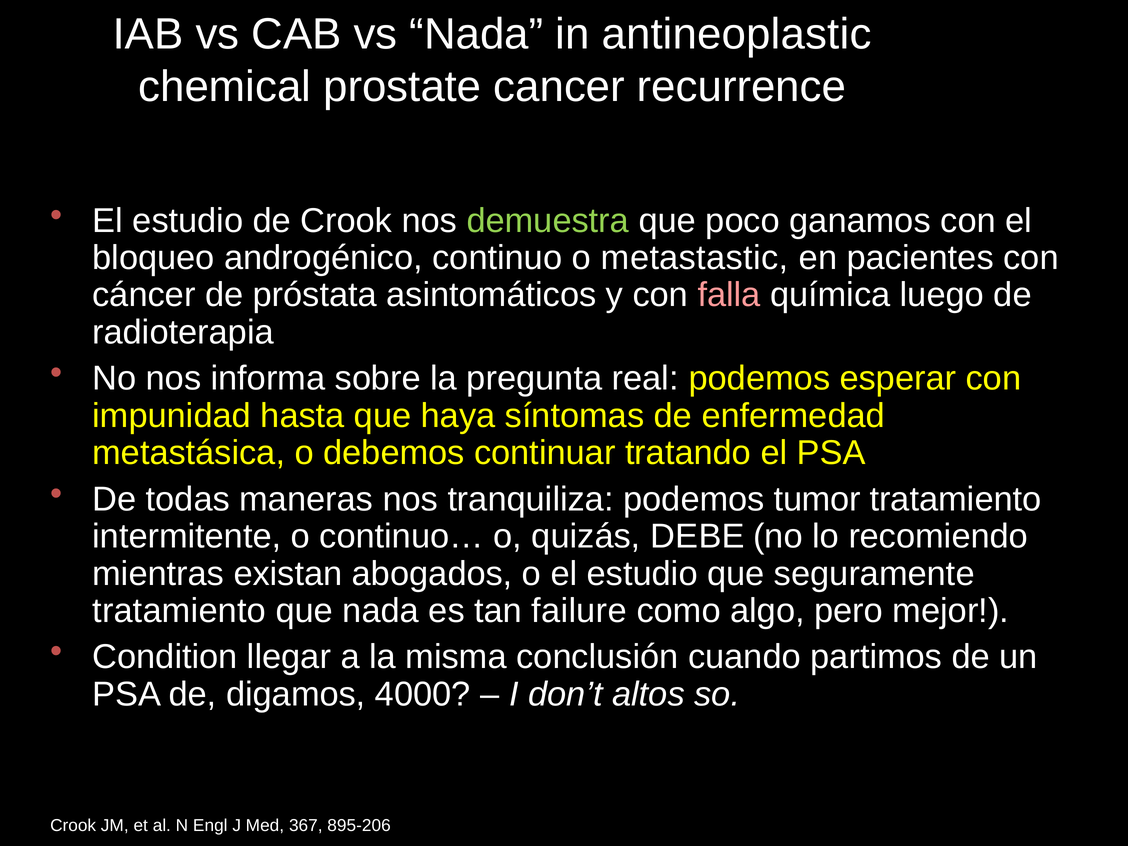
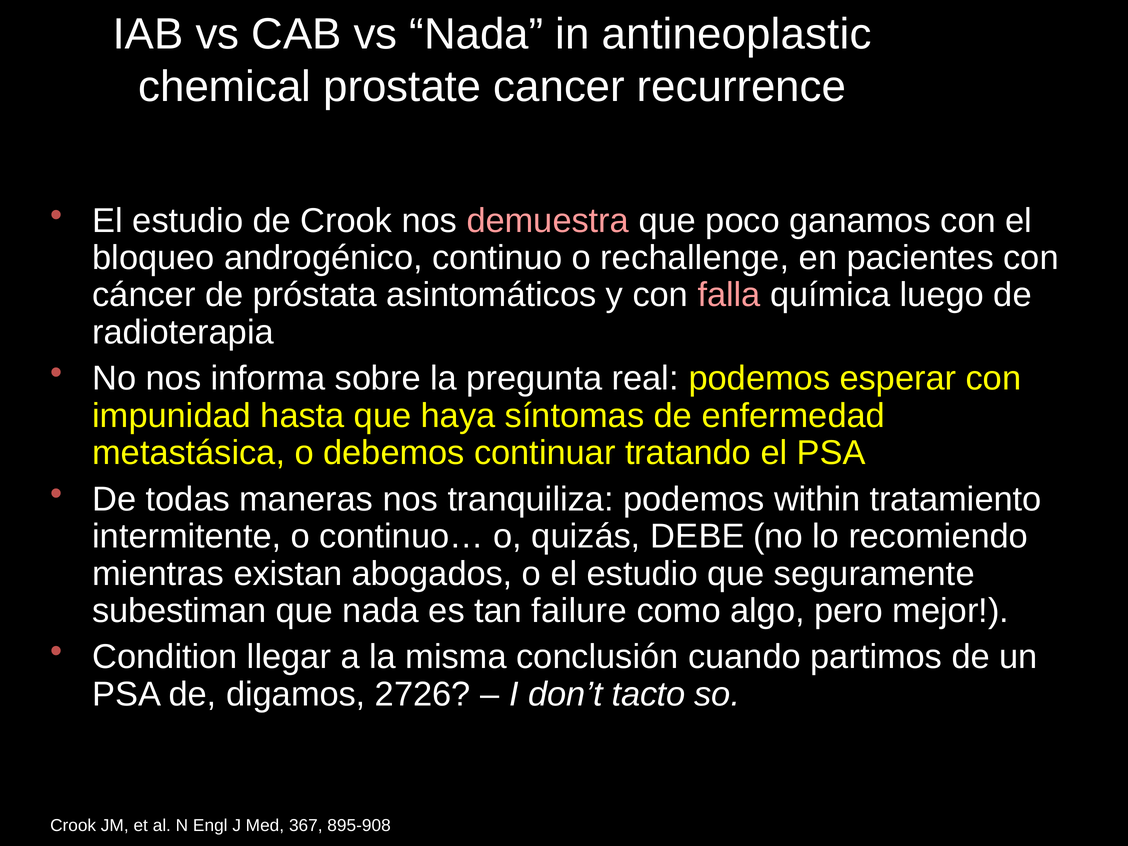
demuestra colour: light green -> pink
metastastic: metastastic -> rechallenge
tumor: tumor -> within
tratamiento at (179, 611): tratamiento -> subestiman
4000: 4000 -> 2726
altos: altos -> tacto
895-206: 895-206 -> 895-908
